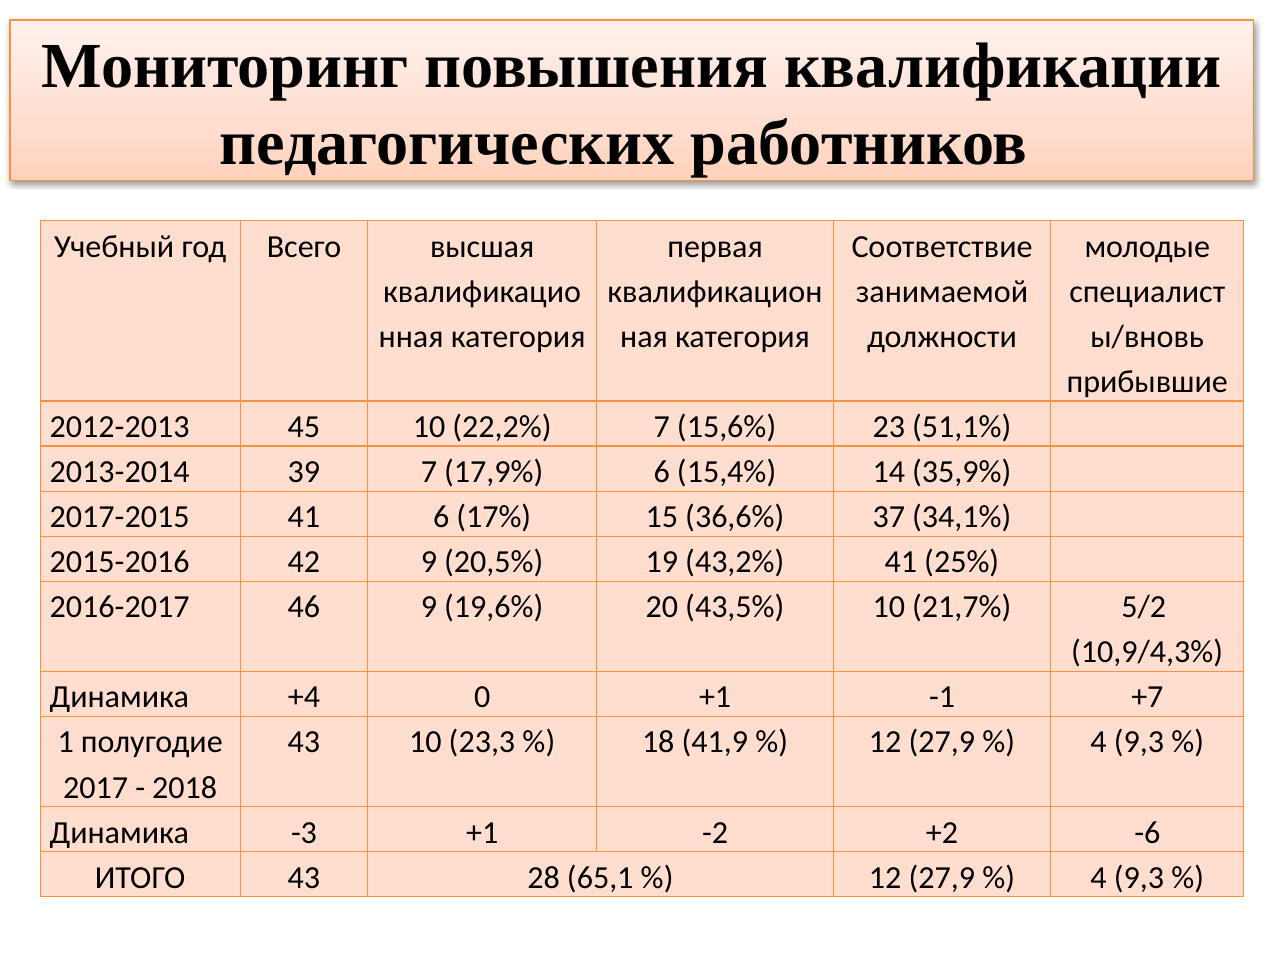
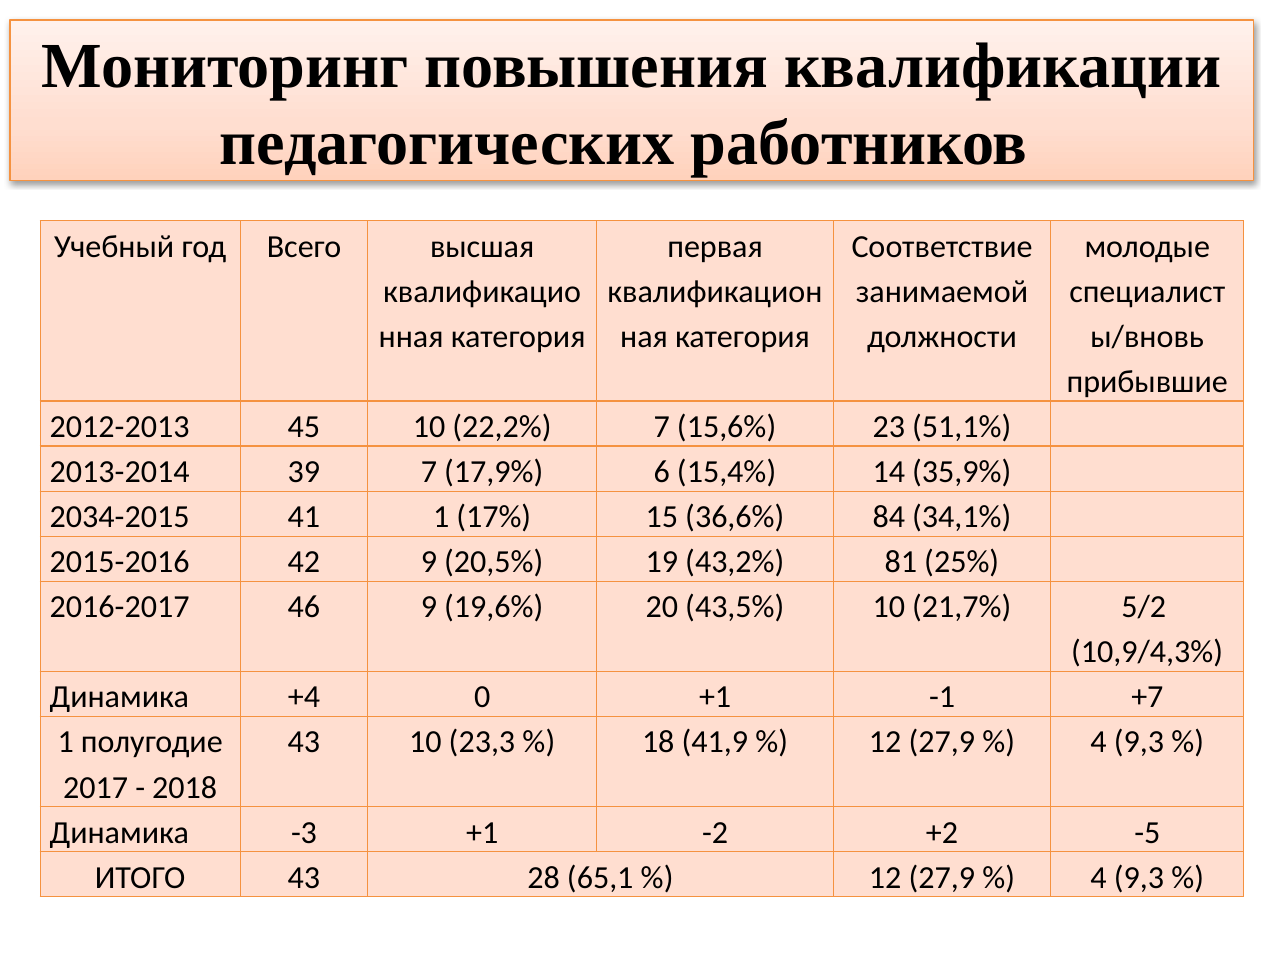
2017-2015: 2017-2015 -> 2034-2015
41 6: 6 -> 1
37: 37 -> 84
43,2% 41: 41 -> 81
-6: -6 -> -5
